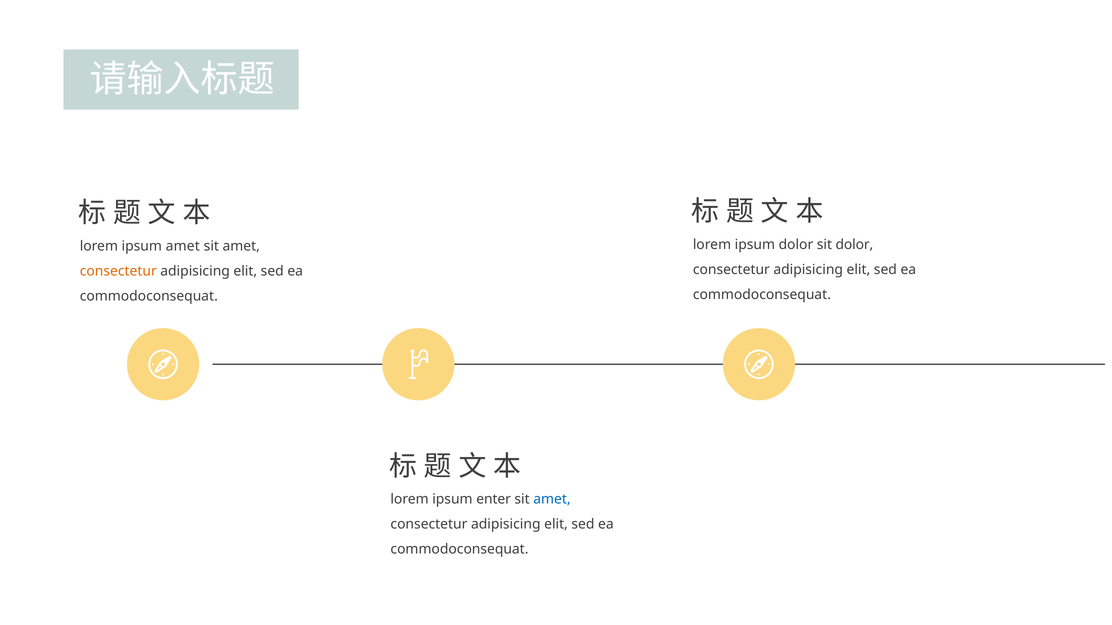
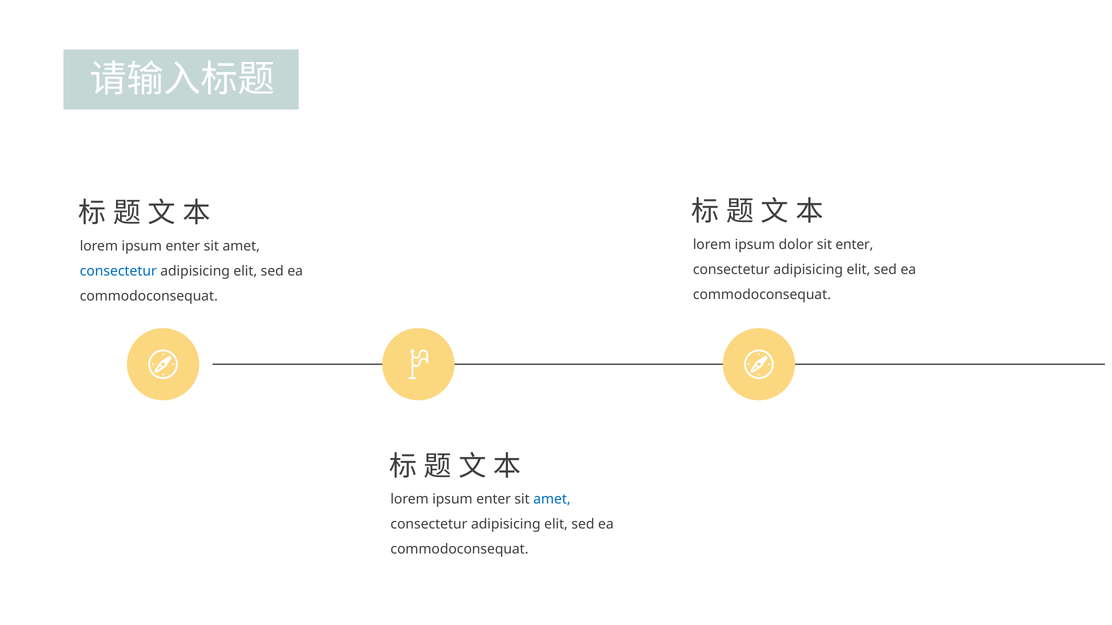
sit dolor: dolor -> enter
amet at (183, 246): amet -> enter
consectetur at (118, 271) colour: orange -> blue
